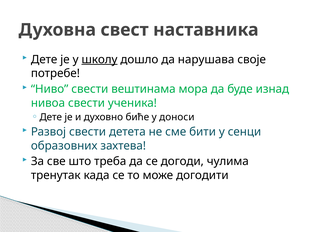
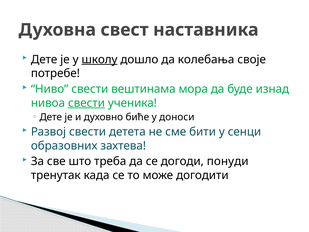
нарушава: нарушава -> колебања
свести at (86, 103) underline: none -> present
чулима: чулима -> понуди
